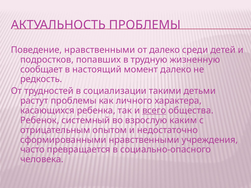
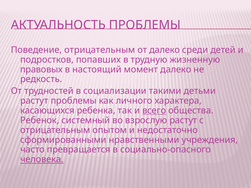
Поведение нравственными: нравственными -> отрицательным
сообщает: сообщает -> правовых
взрослую каким: каким -> растут
человека underline: none -> present
